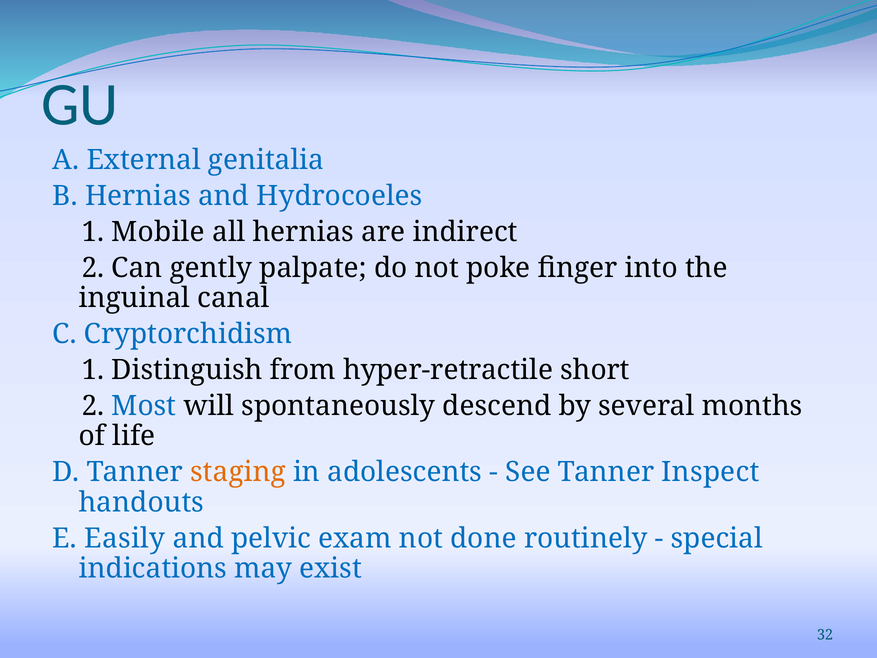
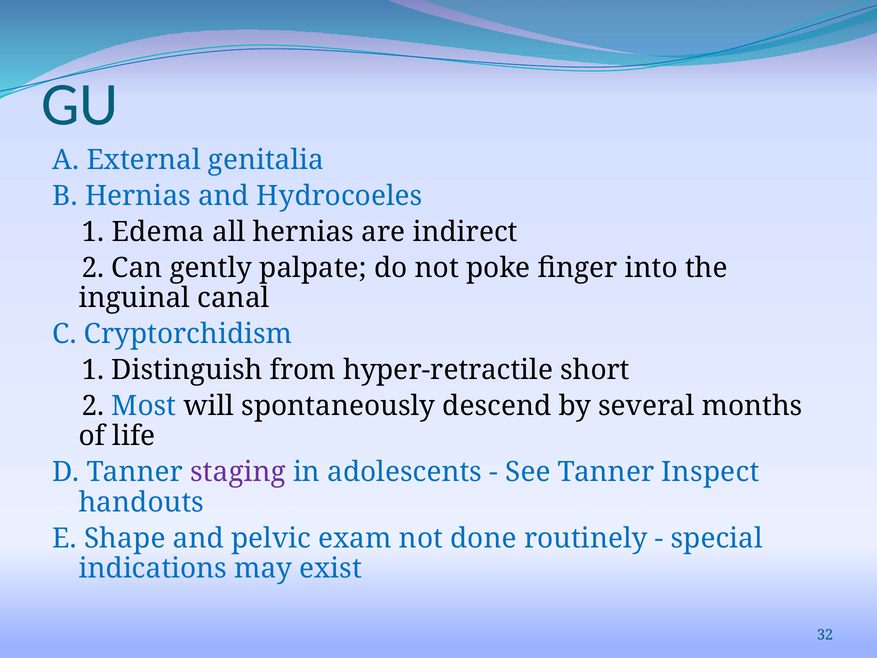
Mobile: Mobile -> Edema
staging colour: orange -> purple
Easily: Easily -> Shape
